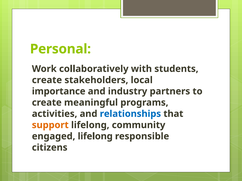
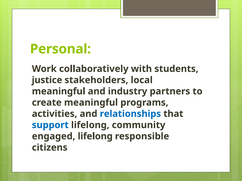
create at (47, 80): create -> justice
importance at (59, 92): importance -> meaningful
support colour: orange -> blue
